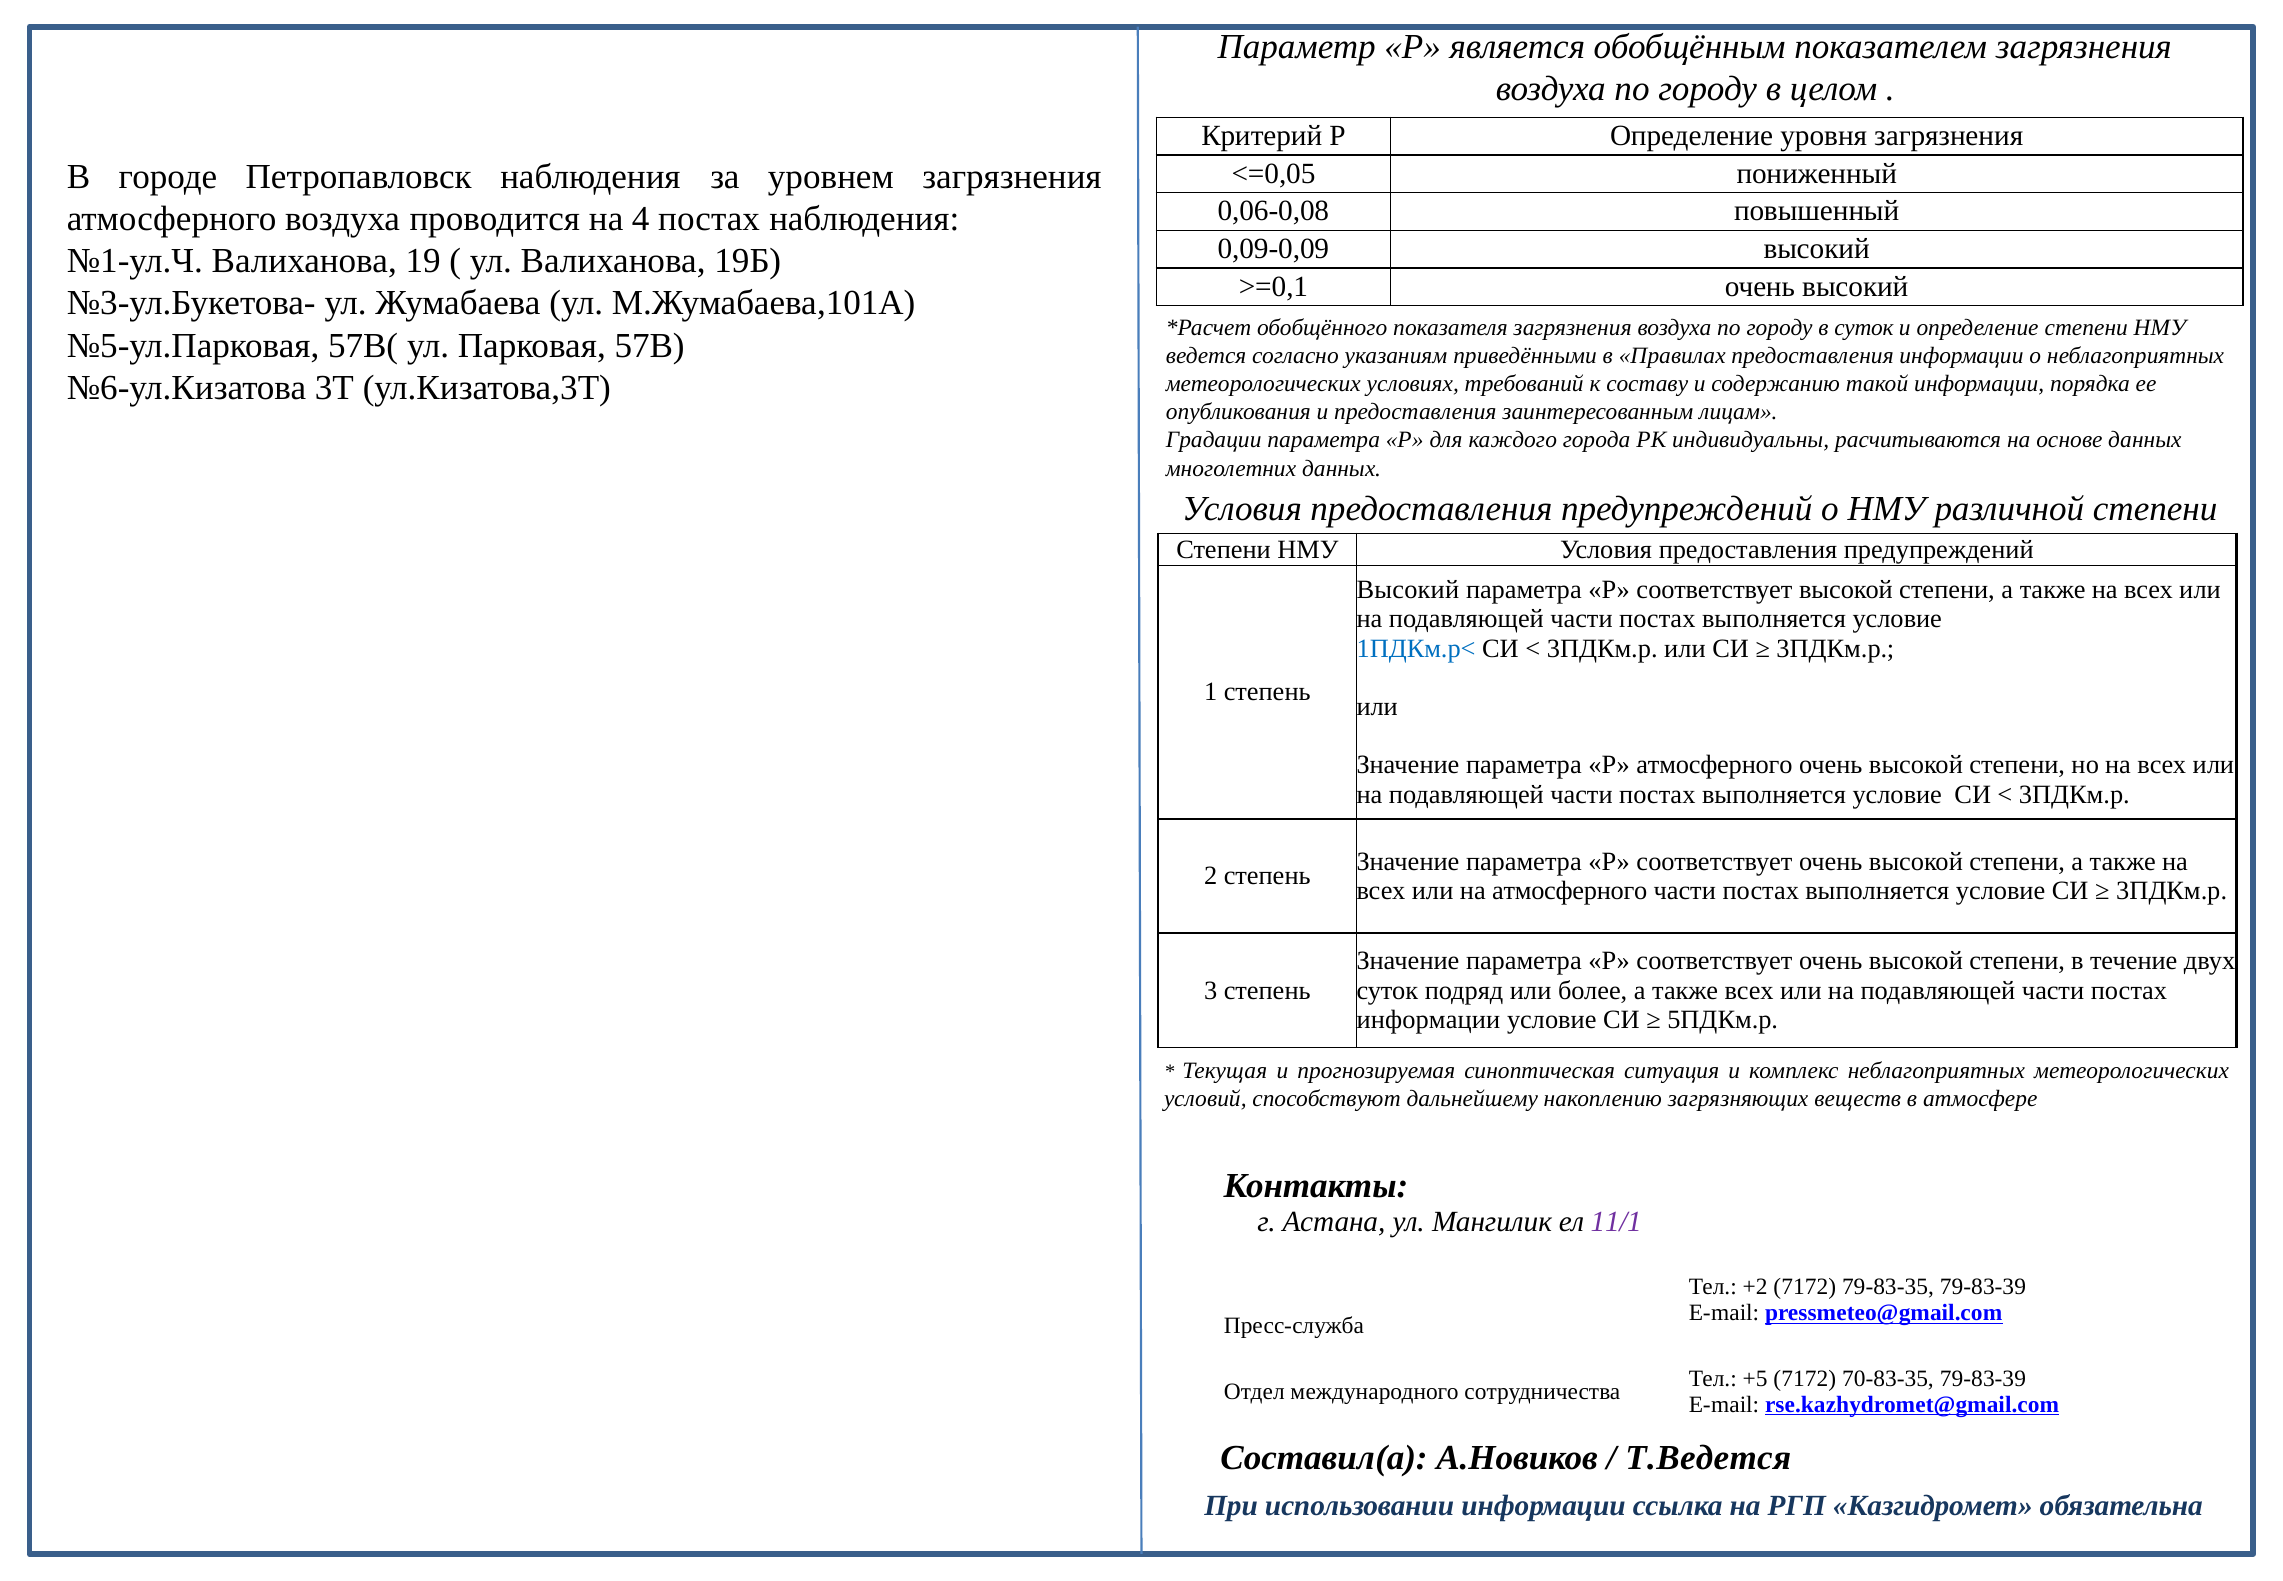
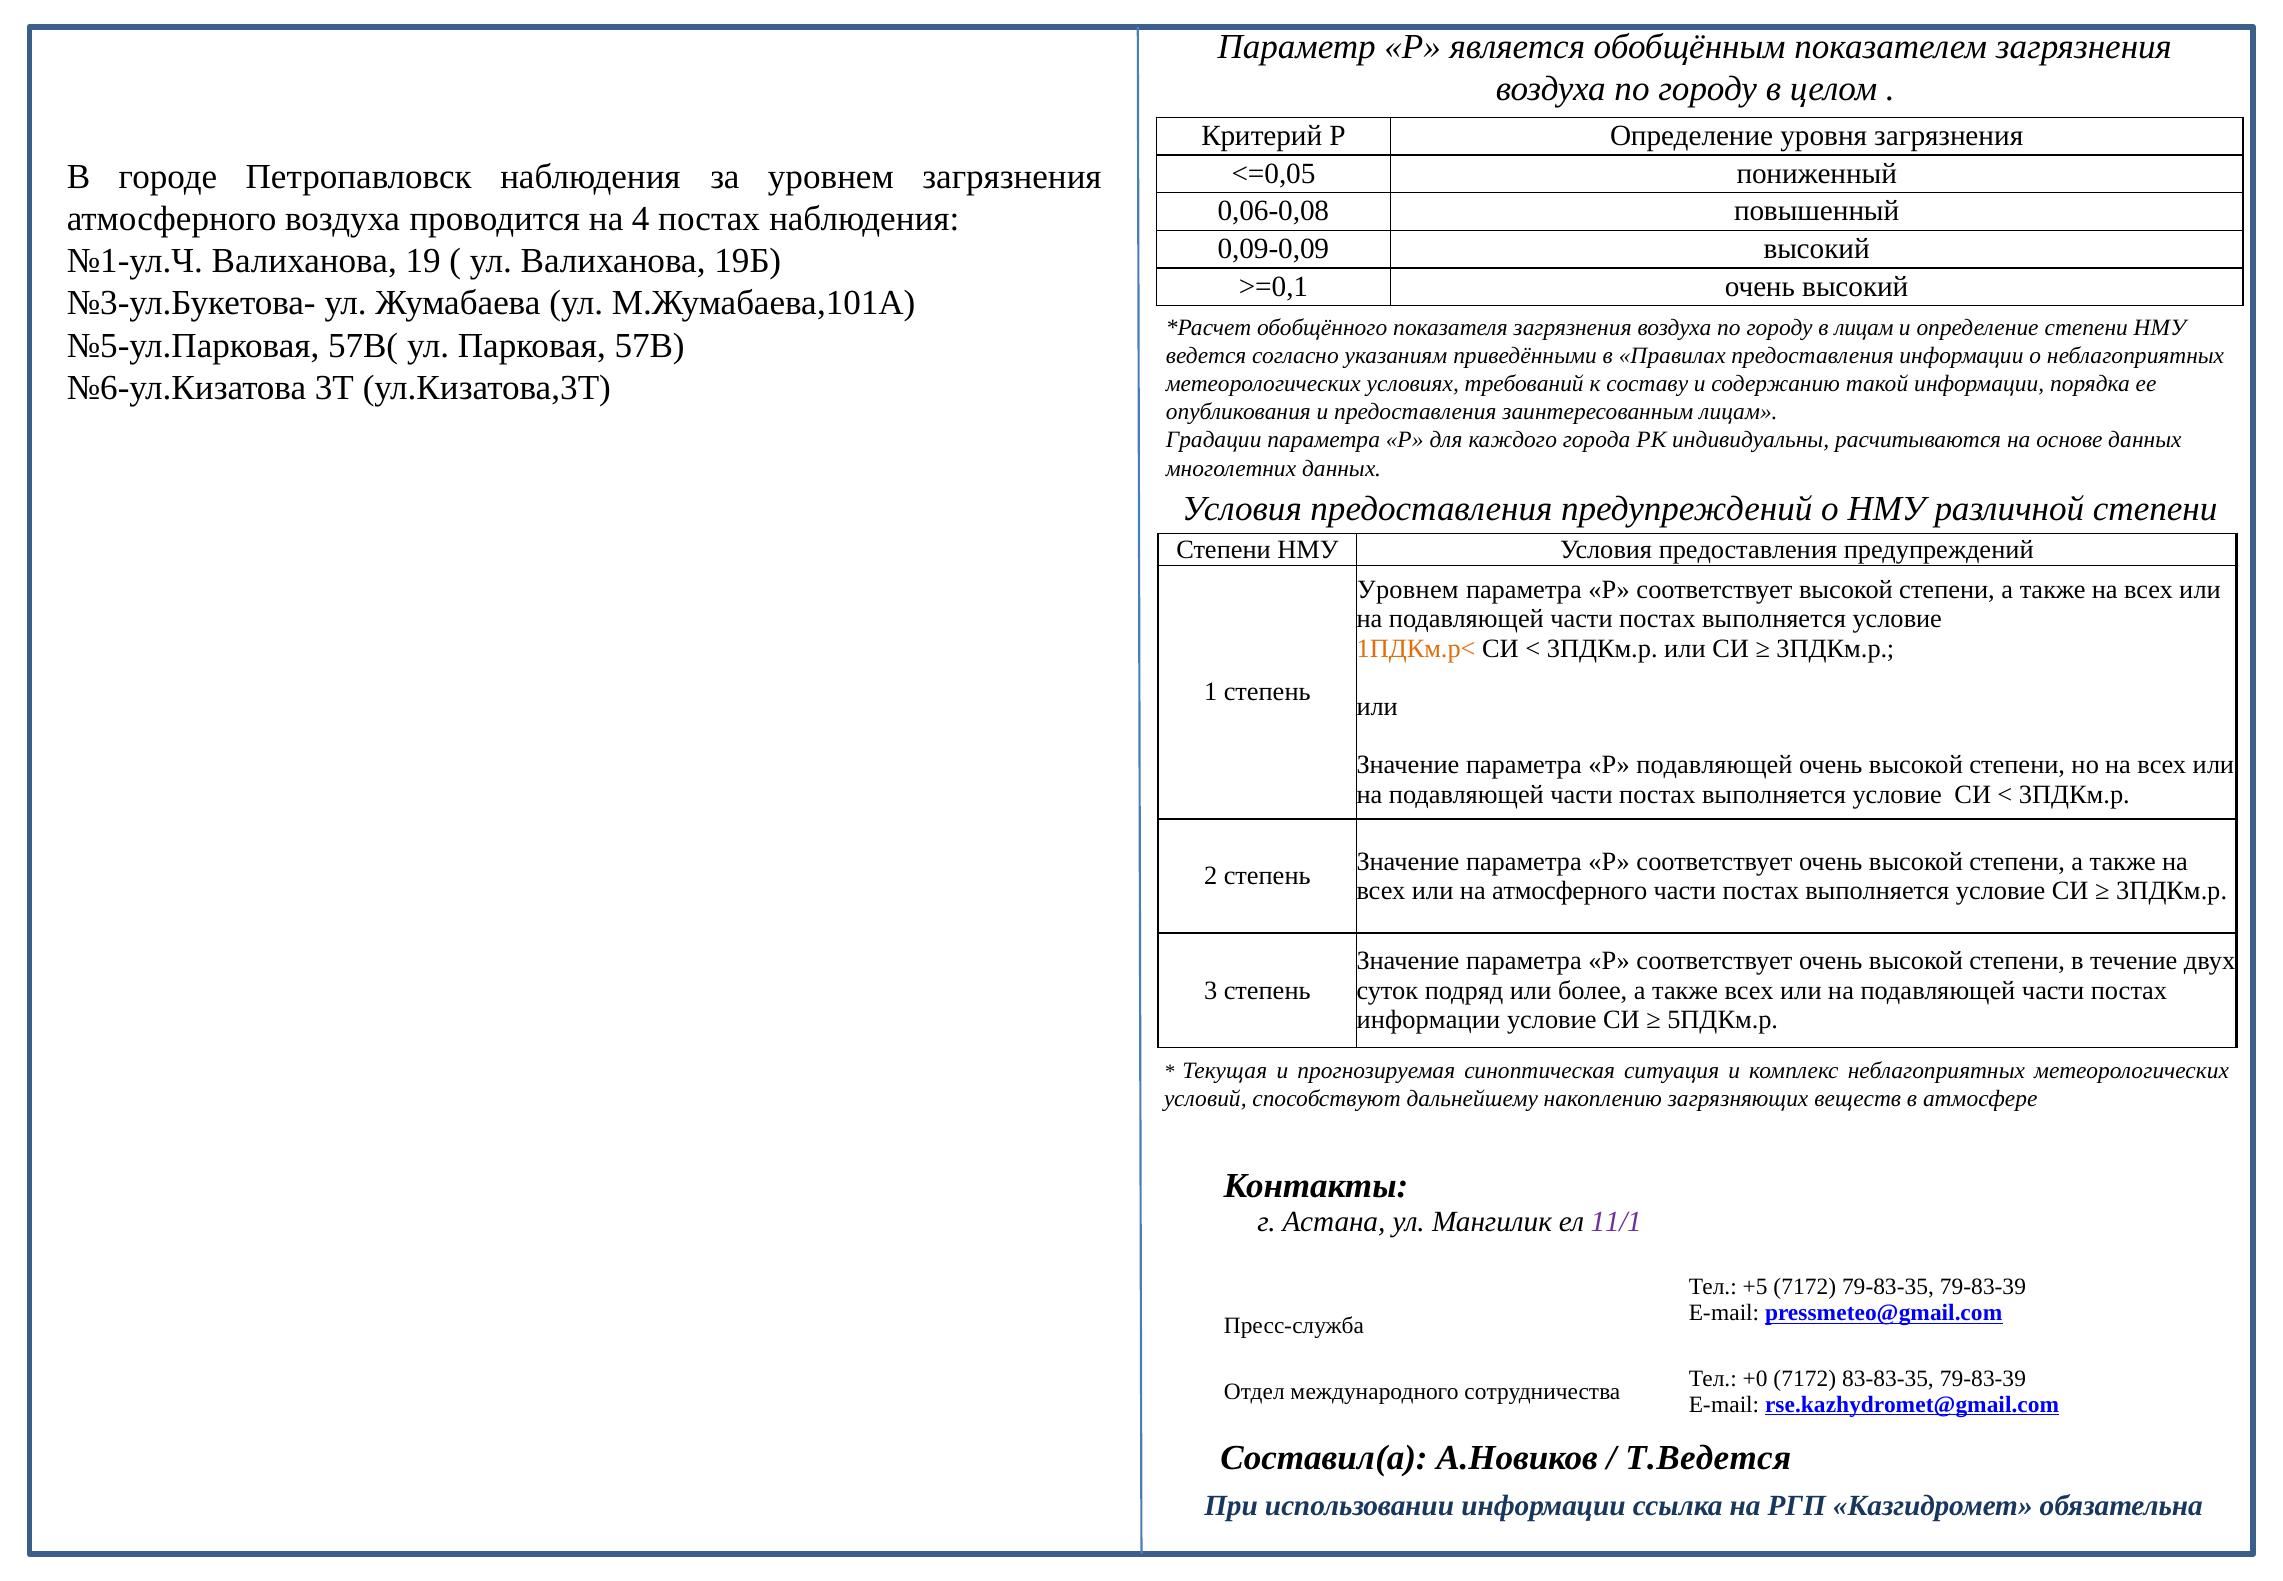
в суток: суток -> лицам
Высокий at (1408, 590): Высокий -> Уровнем
1ПДКм.р< colour: blue -> orange
Р атмосферного: атмосферного -> подавляющей
+2: +2 -> +5
+5: +5 -> +0
70-83-35: 70-83-35 -> 83-83-35
